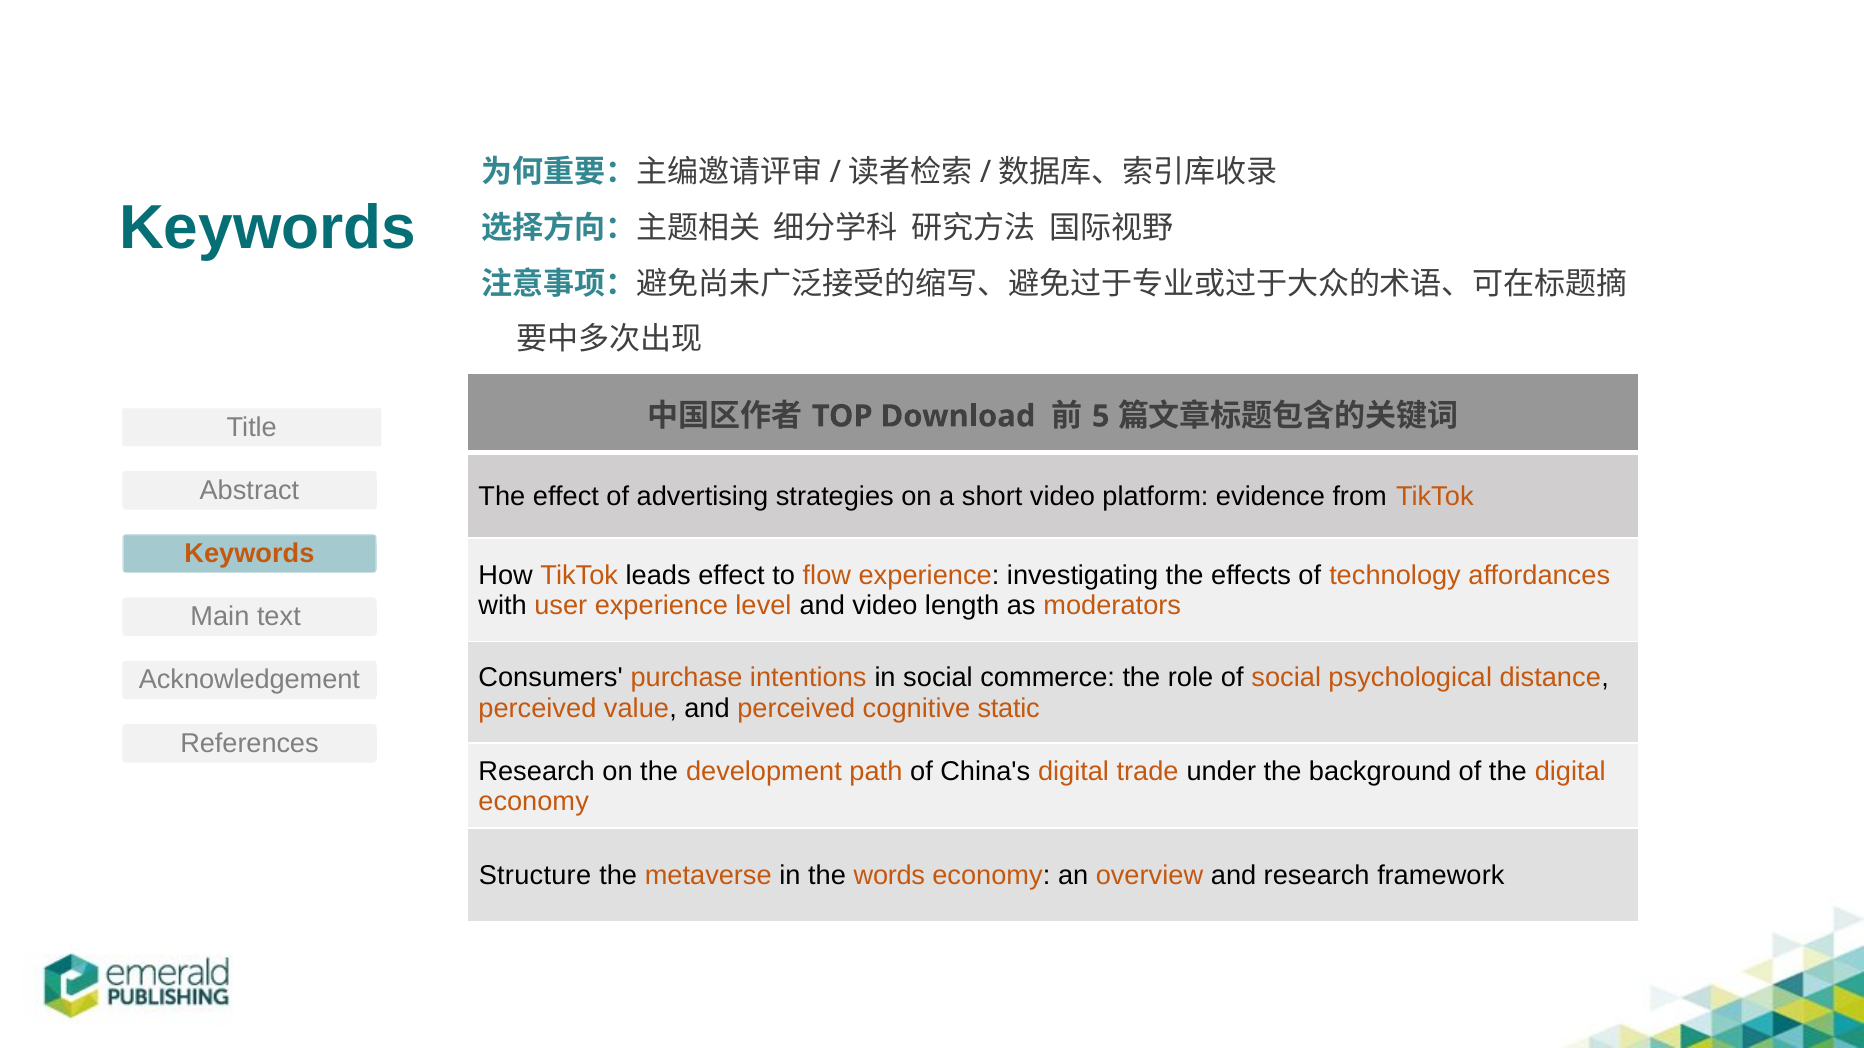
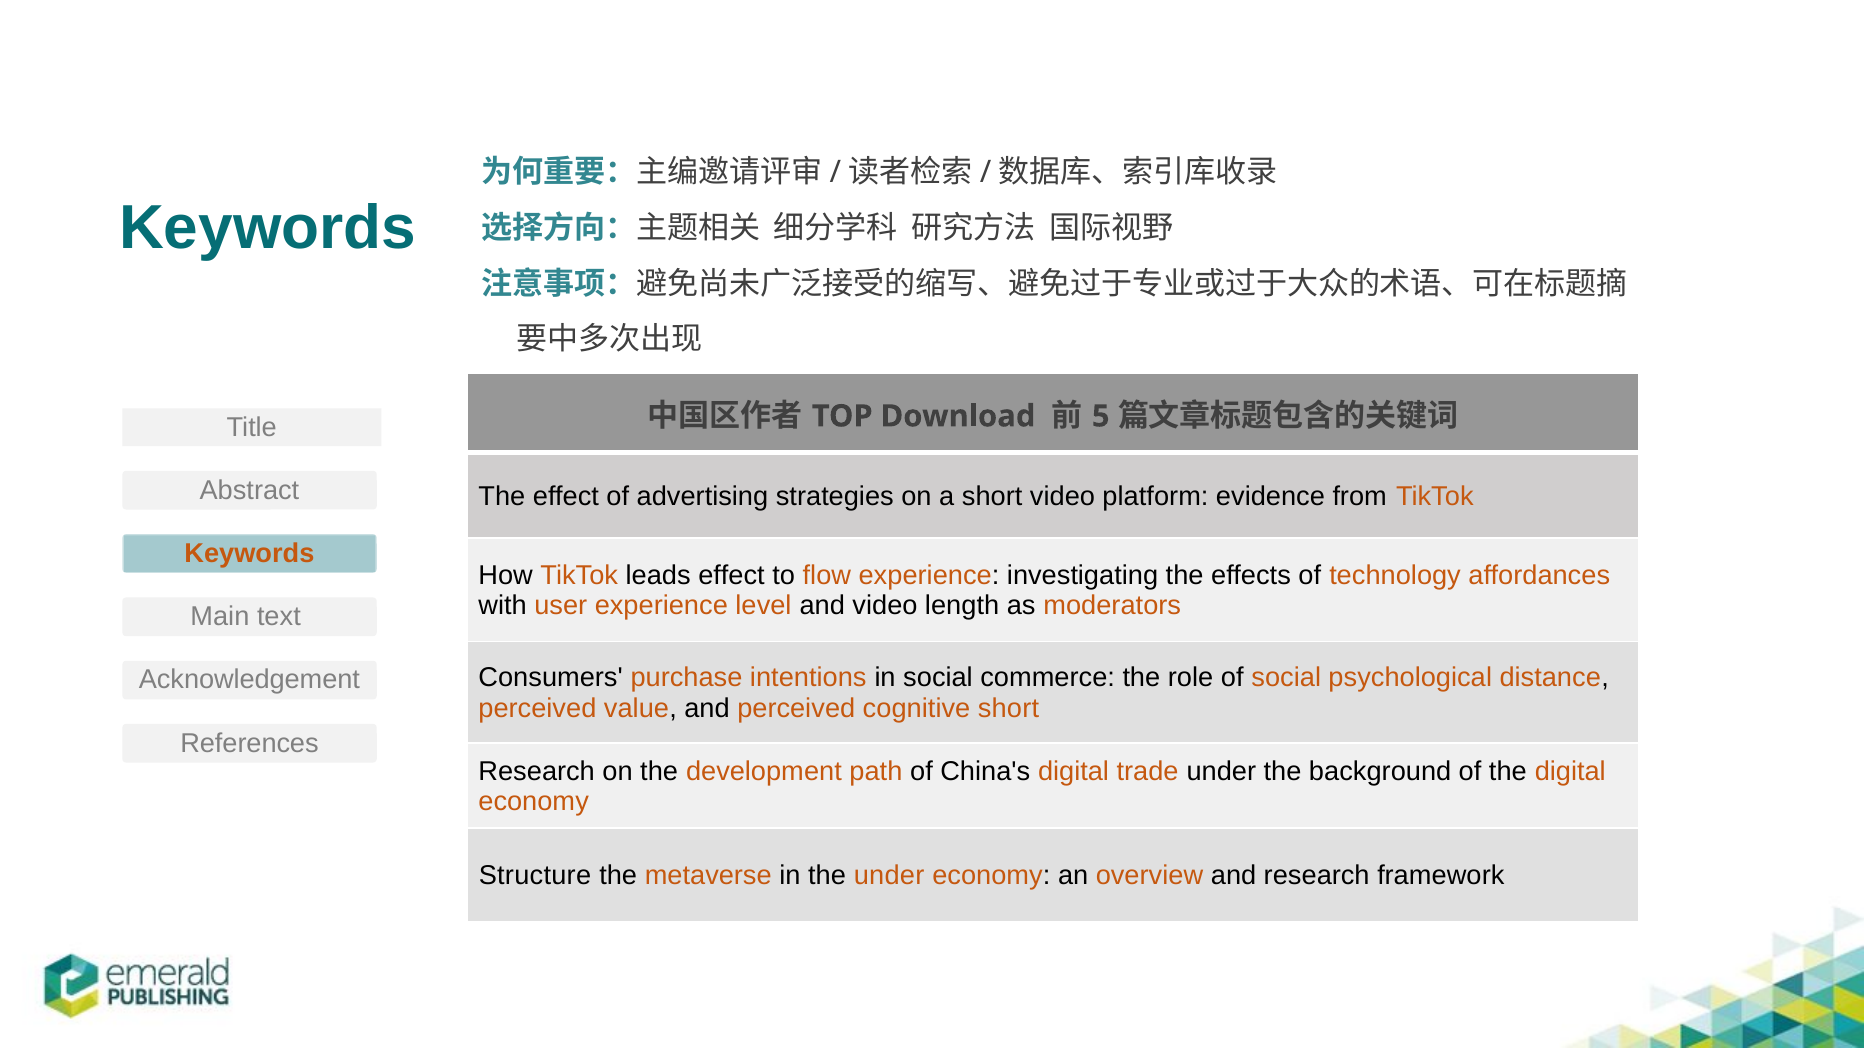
cognitive static: static -> short
the words: words -> under
